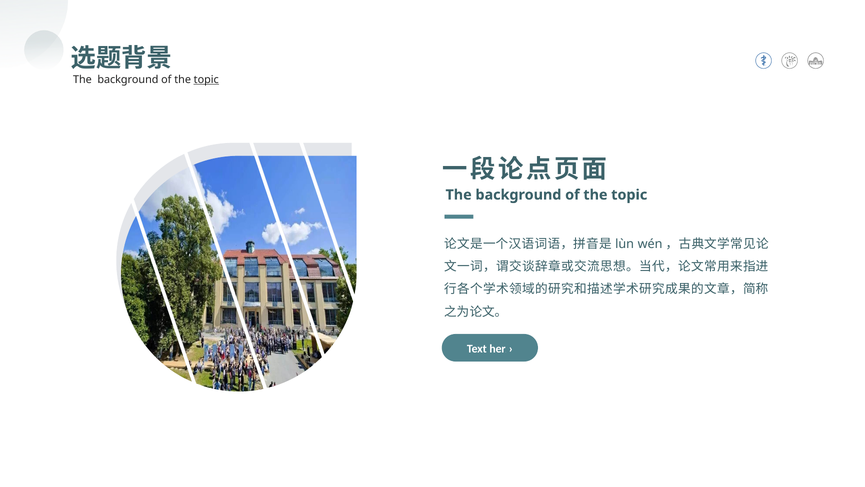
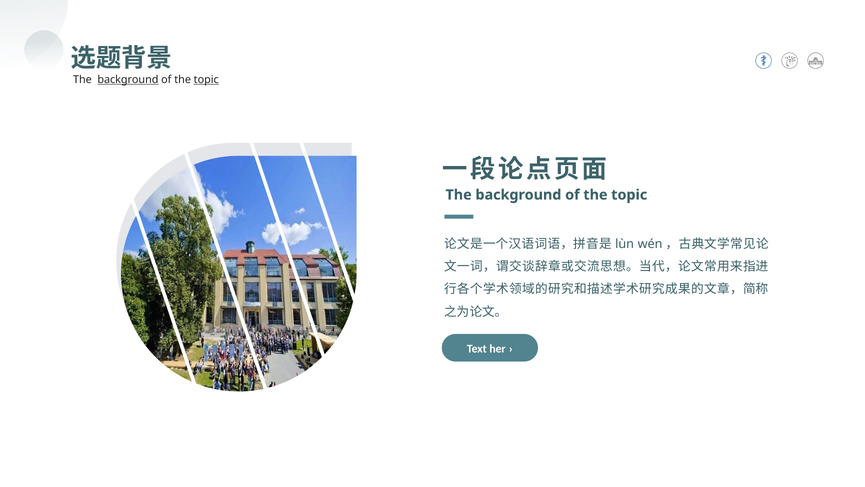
background at (128, 79) underline: none -> present
